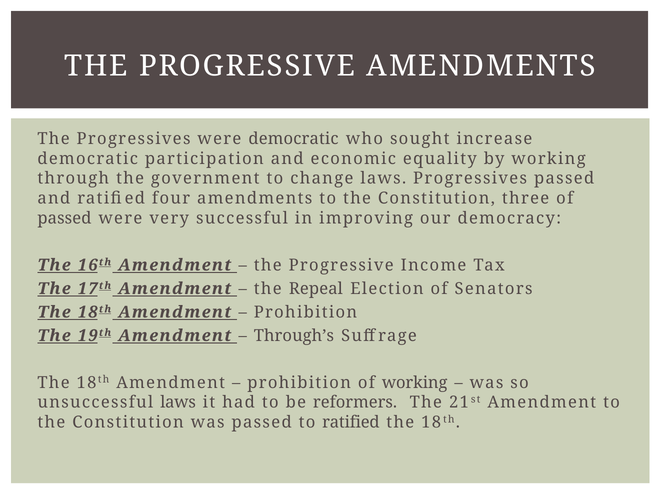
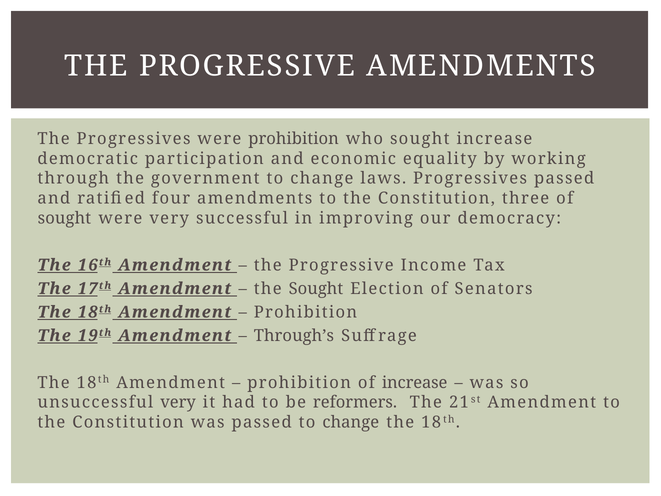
were democratic: democratic -> prohibition
passed at (64, 218): passed -> sought
the Repeal: Repeal -> Sought
of working: working -> increase
unsuccessful laws: laws -> very
passed to ratified: ratified -> change
